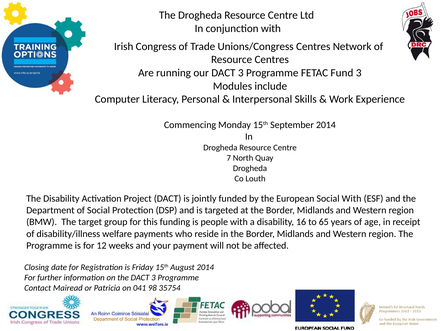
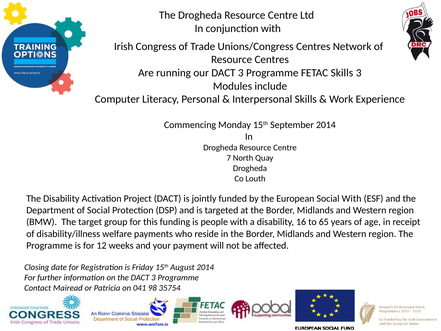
FETAC Fund: Fund -> Skills
